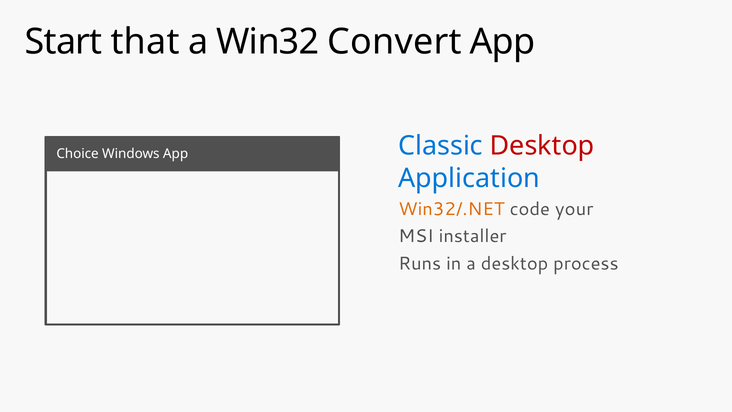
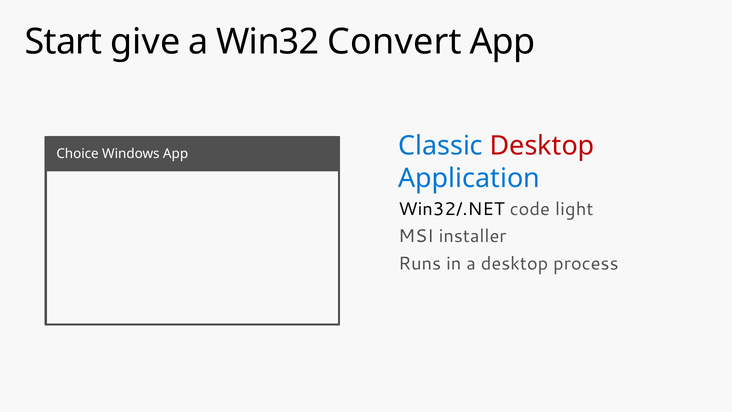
that: that -> give
Win32/.NET colour: orange -> black
your: your -> light
